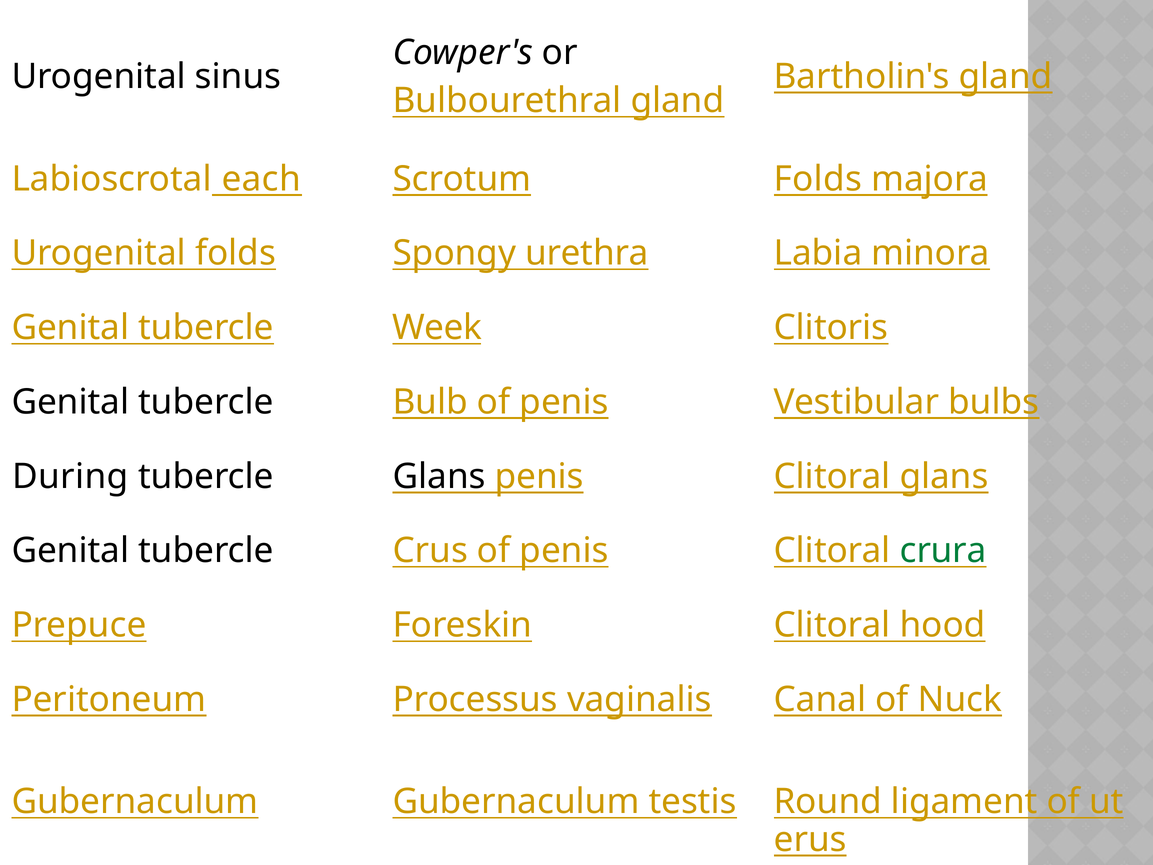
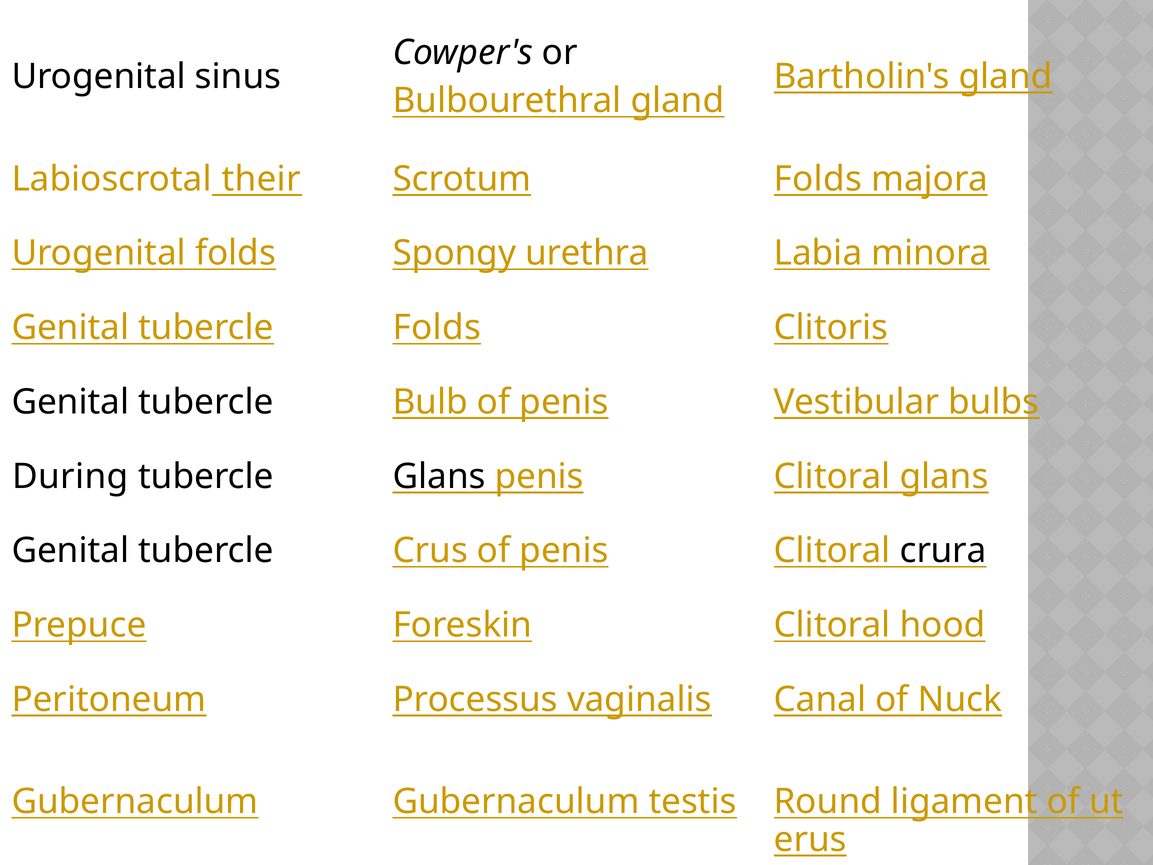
each: each -> their
tubercle Week: Week -> Folds
crura colour: green -> black
